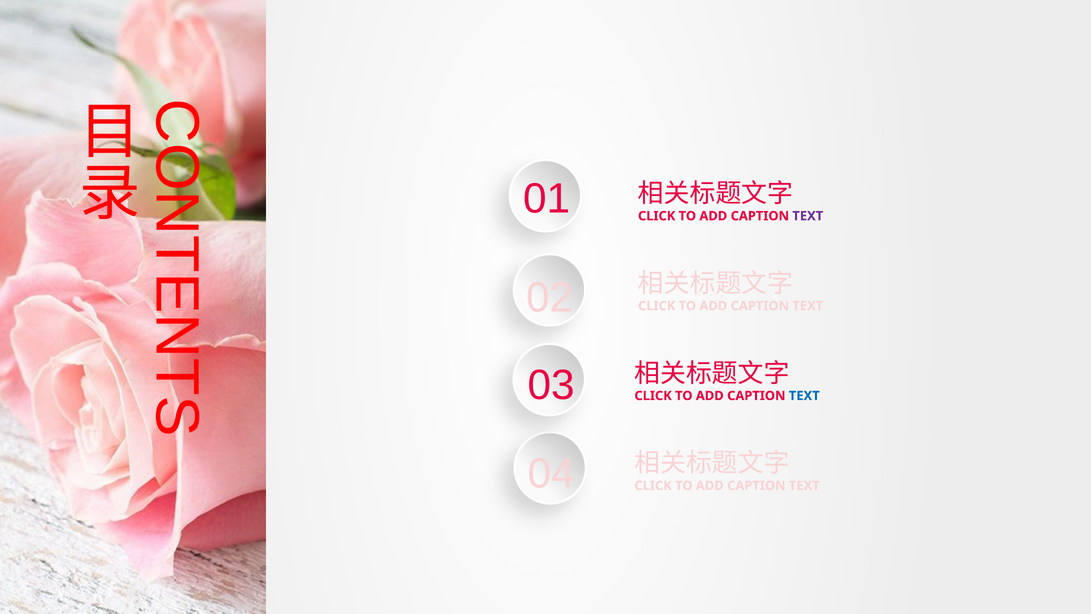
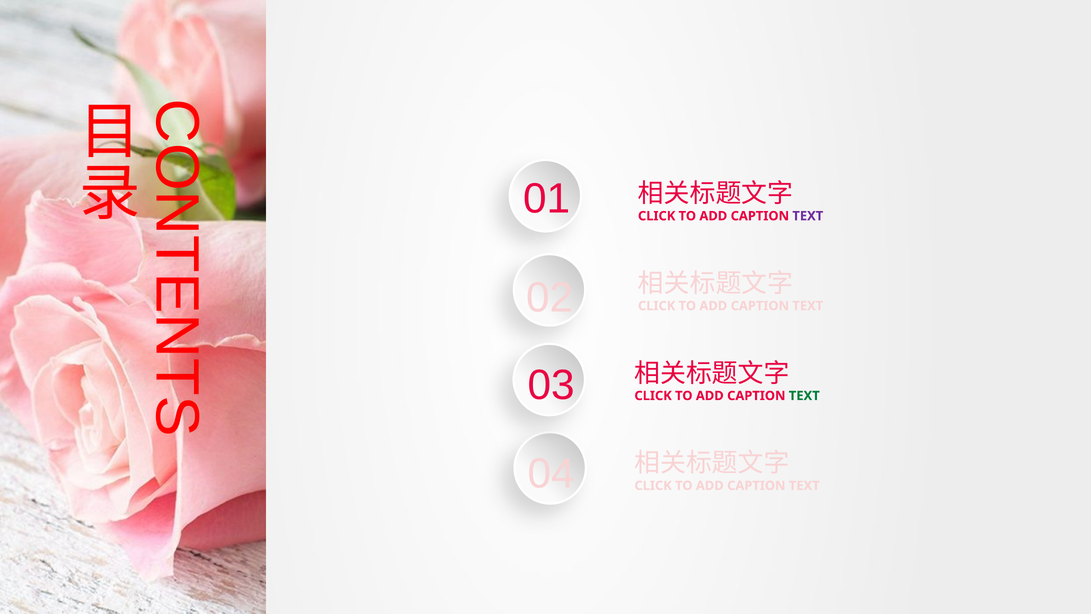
TEXT at (804, 396) colour: blue -> green
